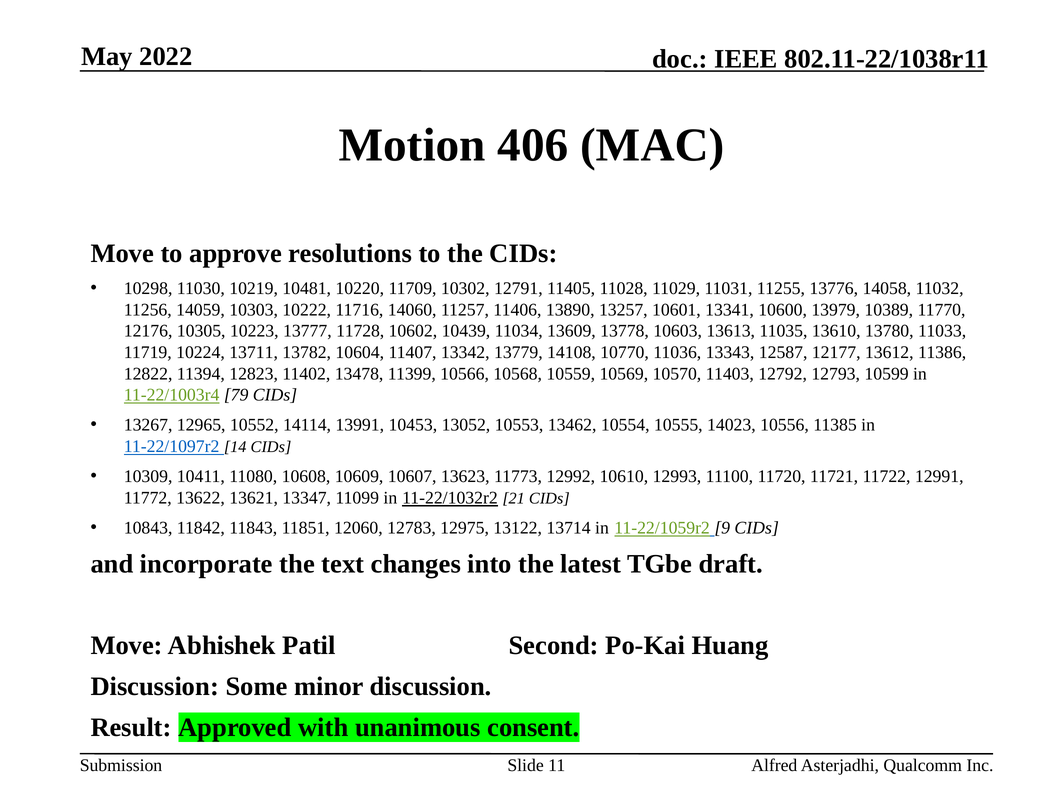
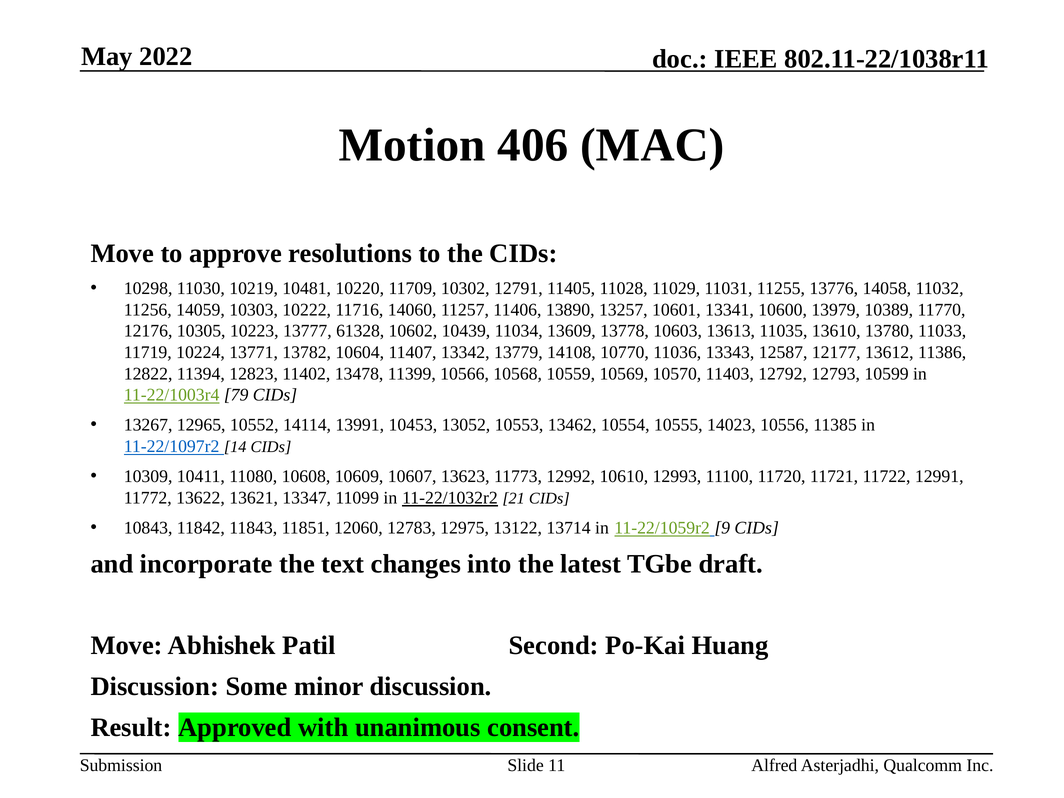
11728: 11728 -> 61328
13711: 13711 -> 13771
